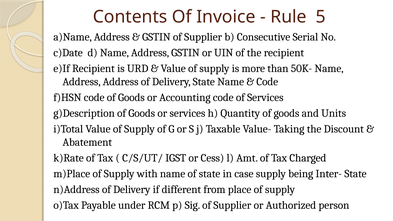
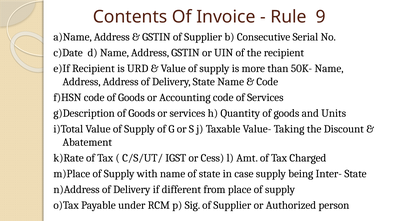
5: 5 -> 9
